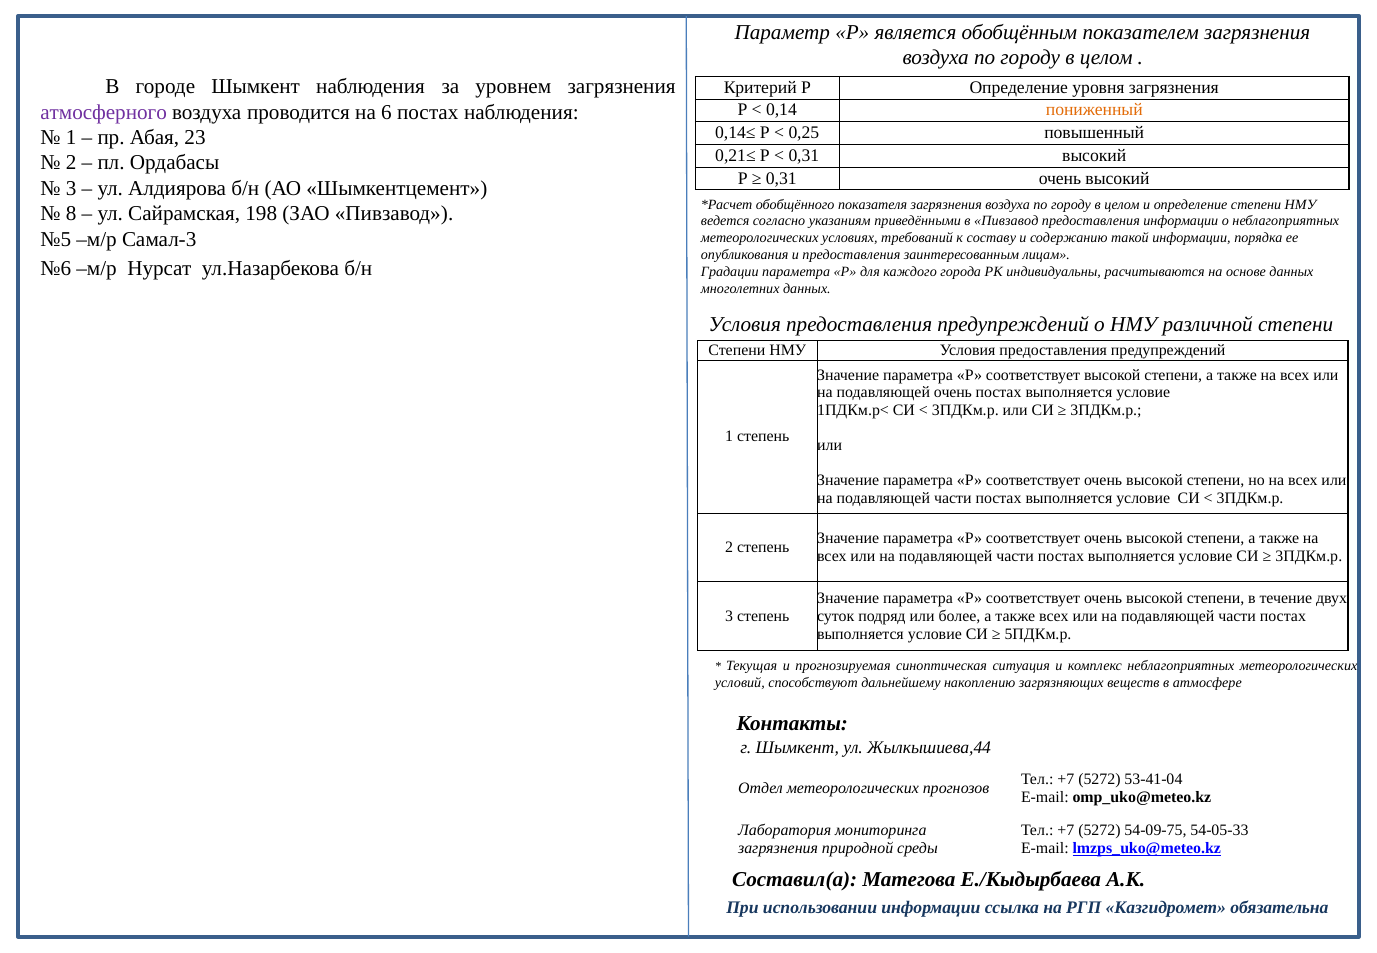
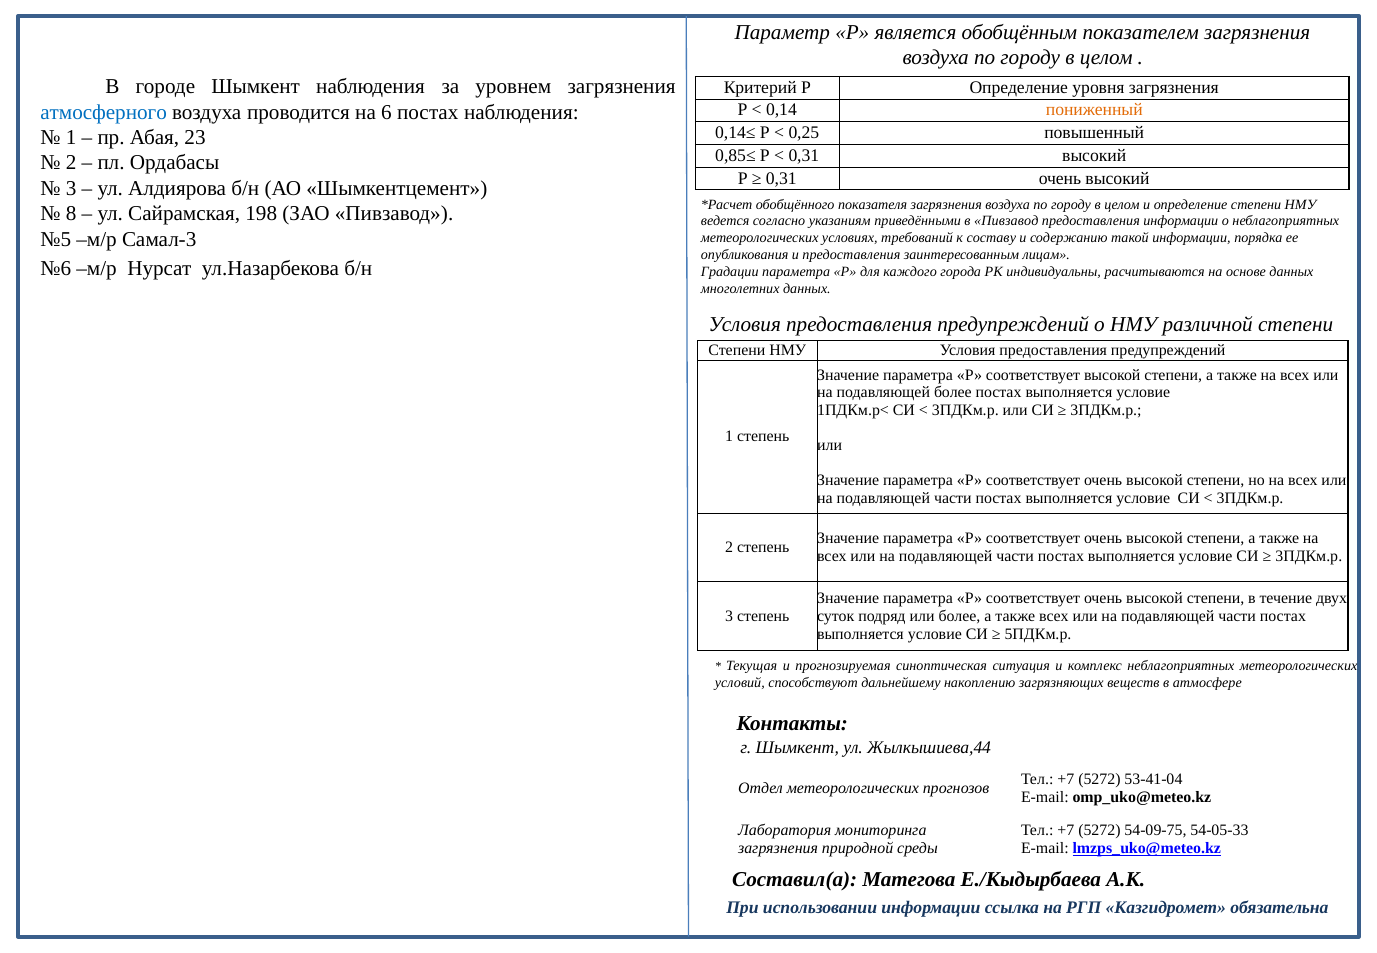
атмосферного colour: purple -> blue
0,21≤: 0,21≤ -> 0,85≤
подавляющей очень: очень -> более
